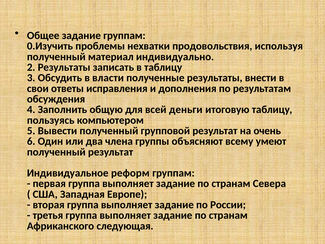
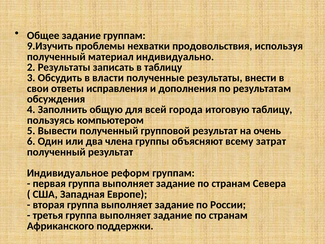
0.Изучить: 0.Изучить -> 9.Изучить
деньги: деньги -> города
умеют: умеют -> затрат
следующая: следующая -> поддержки
